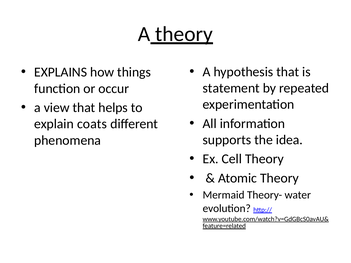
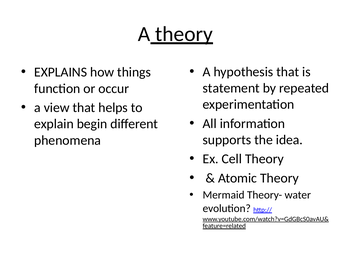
coats: coats -> begin
